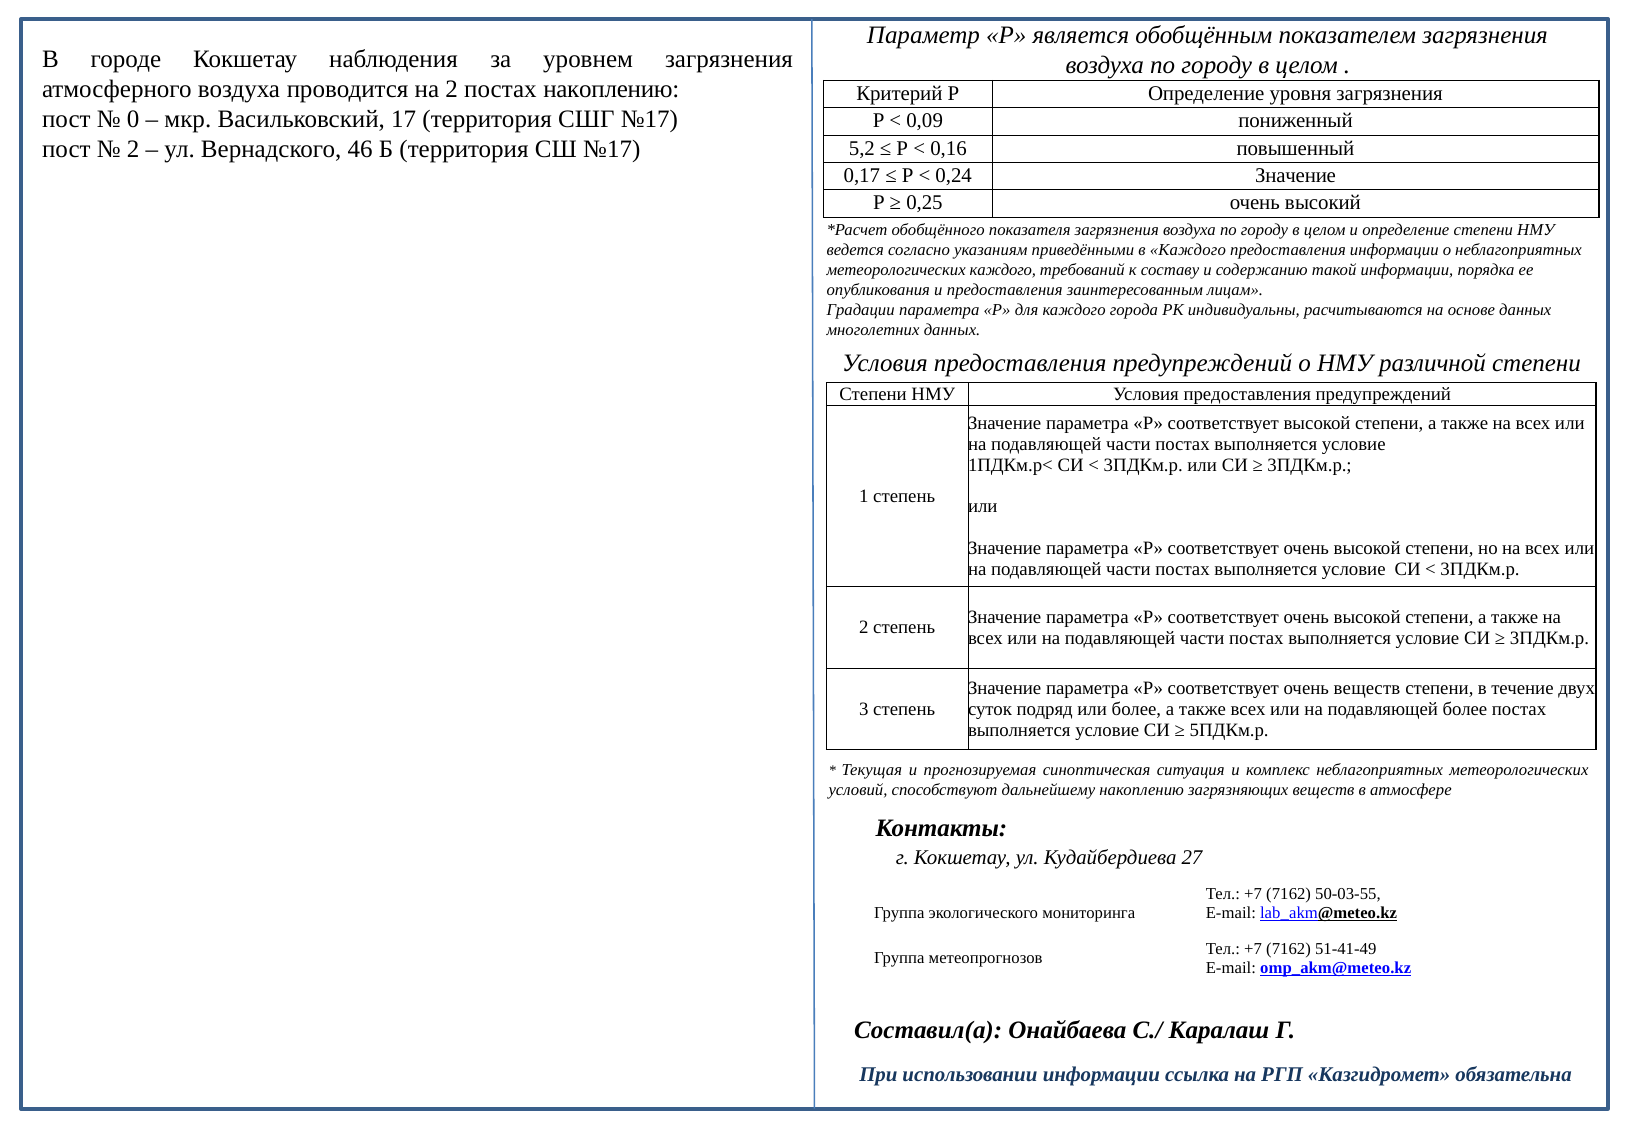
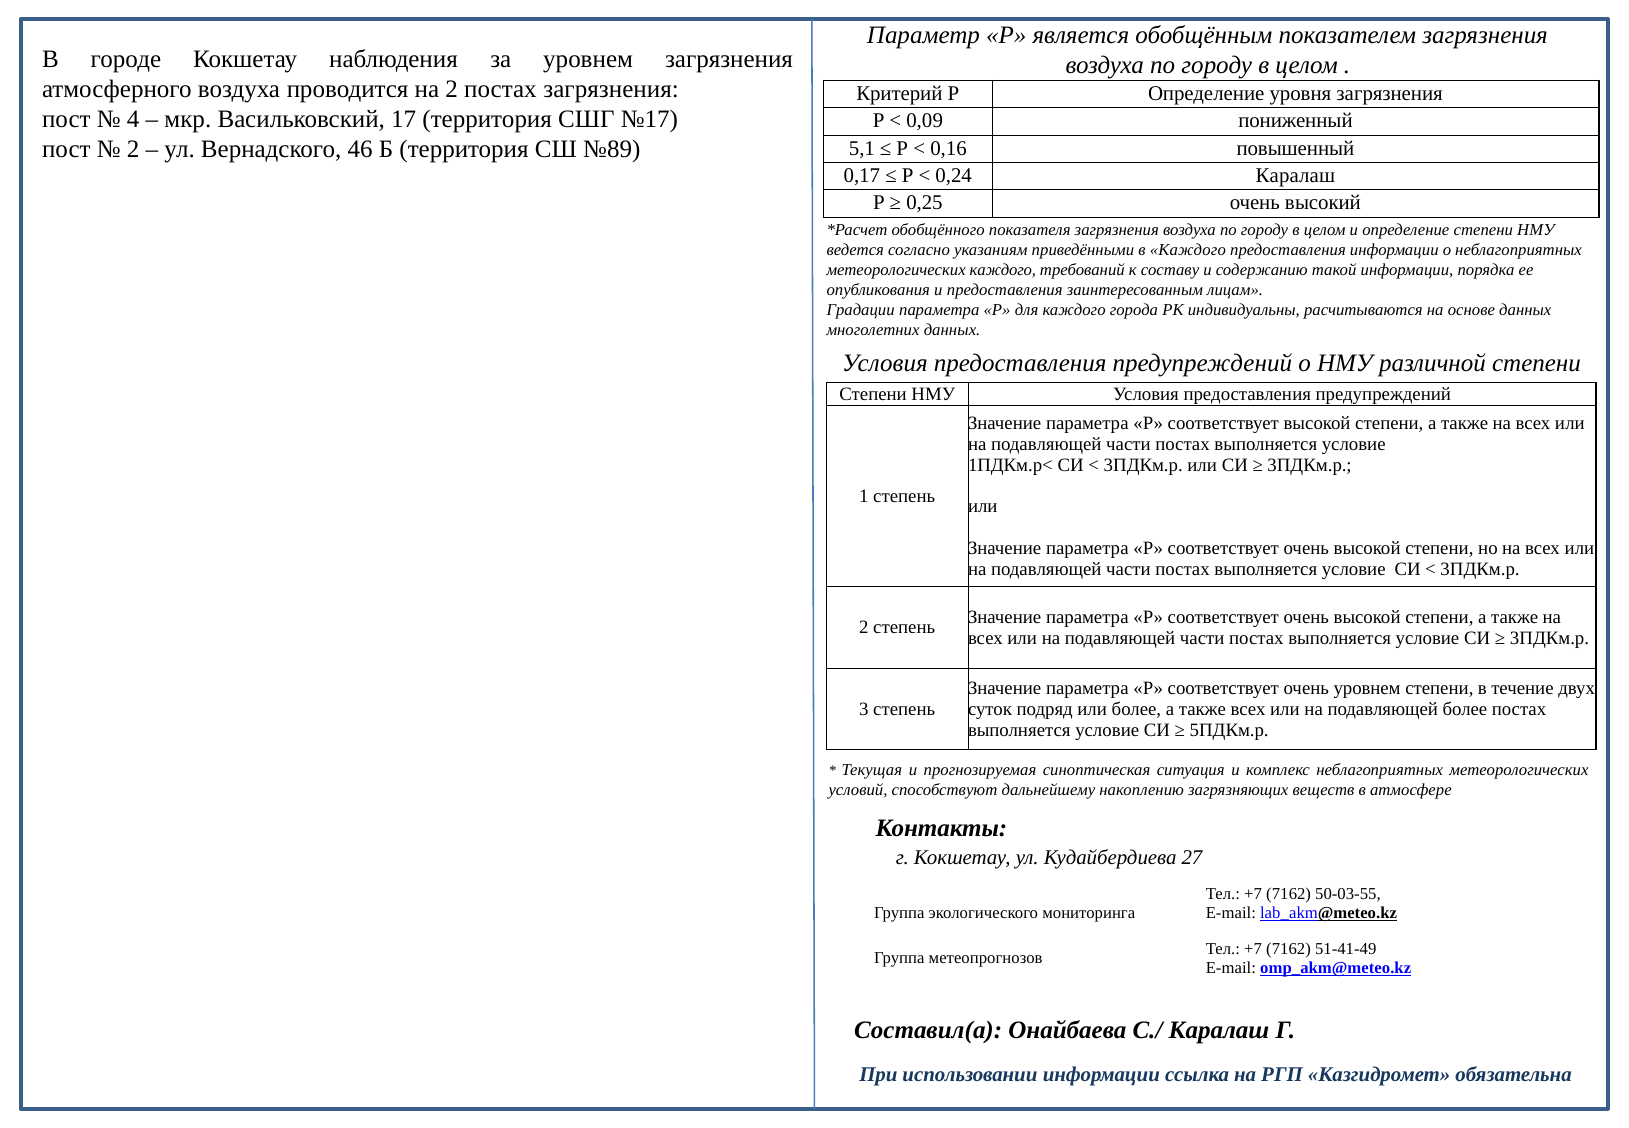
постах накоплению: накоплению -> загрязнения
0: 0 -> 4
СШ №17: №17 -> №89
5,2: 5,2 -> 5,1
0,24 Значение: Значение -> Каралаш
очень веществ: веществ -> уровнем
